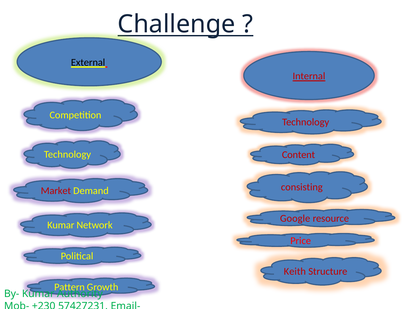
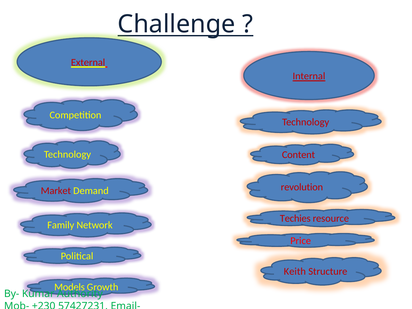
External colour: black -> red
consisting: consisting -> revolution
Google: Google -> Techies
Kumar at (61, 225): Kumar -> Family
Pattern: Pattern -> Models
